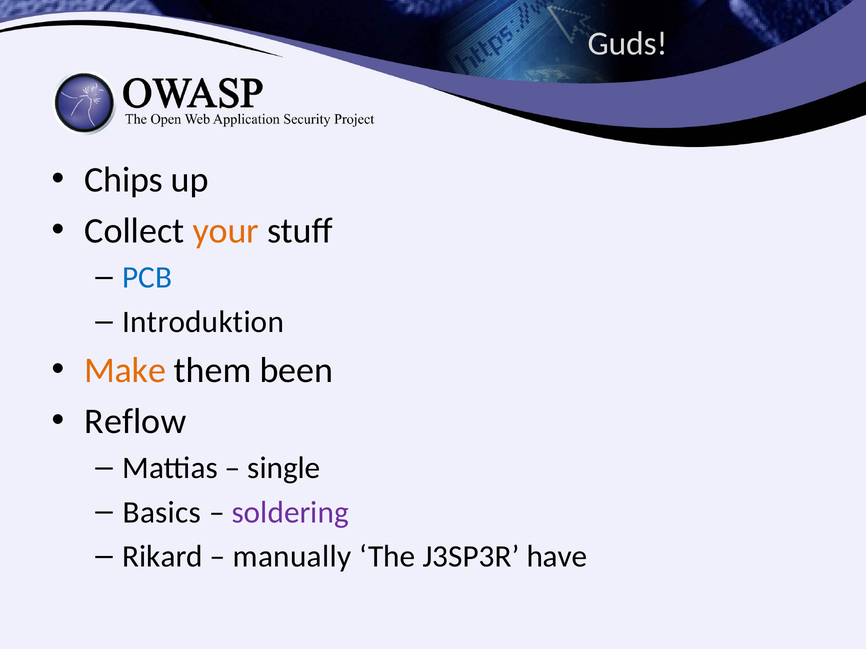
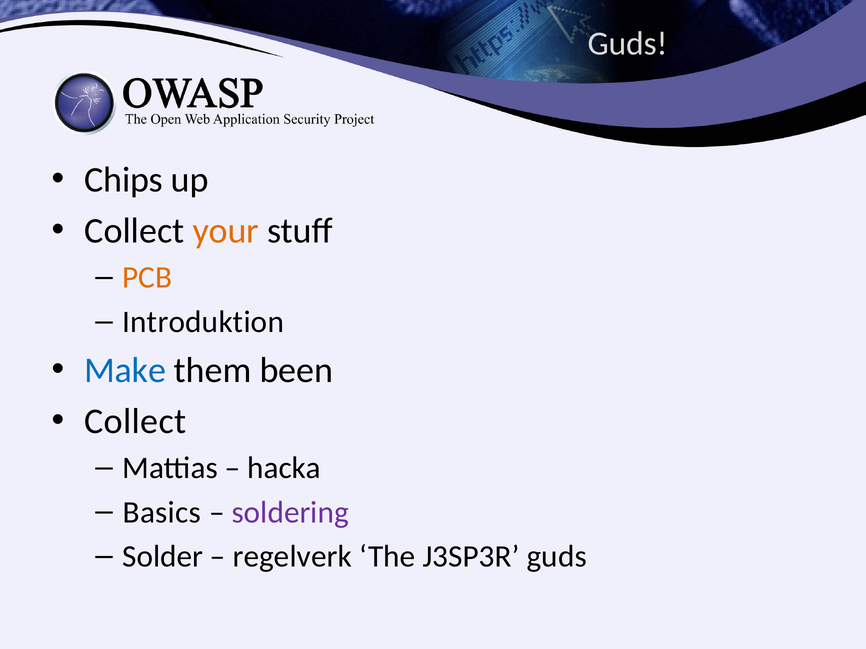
PCB colour: blue -> orange
Make colour: orange -> blue
Reflow at (135, 422): Reflow -> Collect
single: single -> hacka
Rikard: Rikard -> Solder
manually: manually -> regelverk
J3SP3R have: have -> guds
